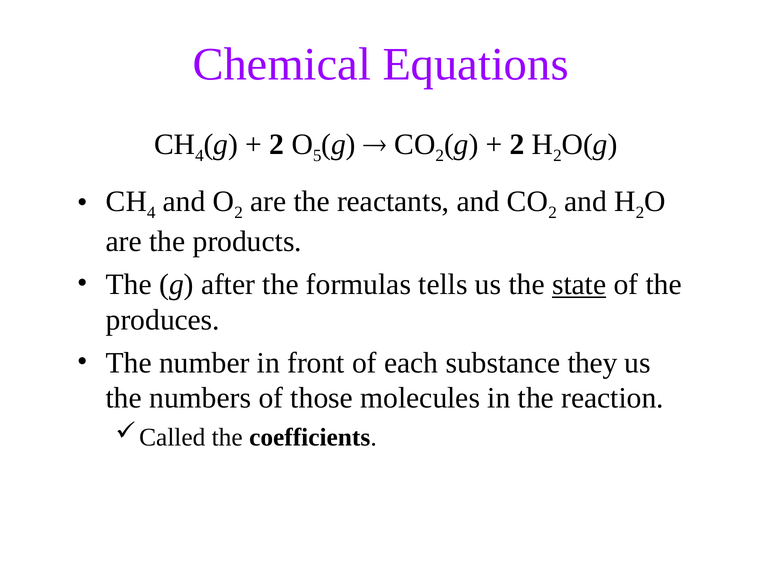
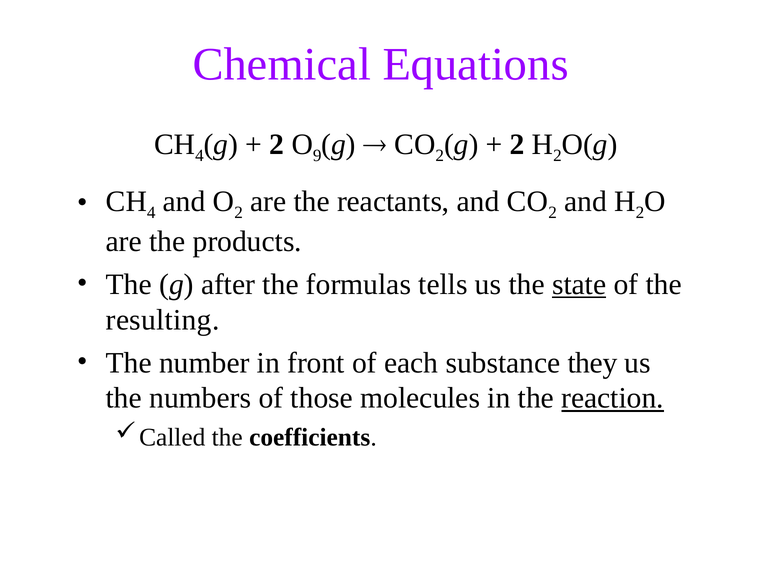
5: 5 -> 9
produces: produces -> resulting
reaction underline: none -> present
